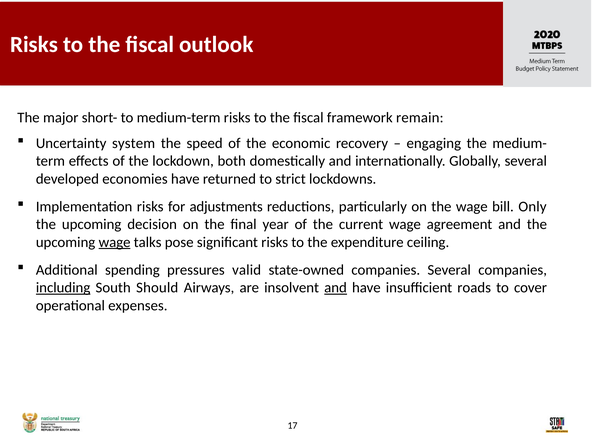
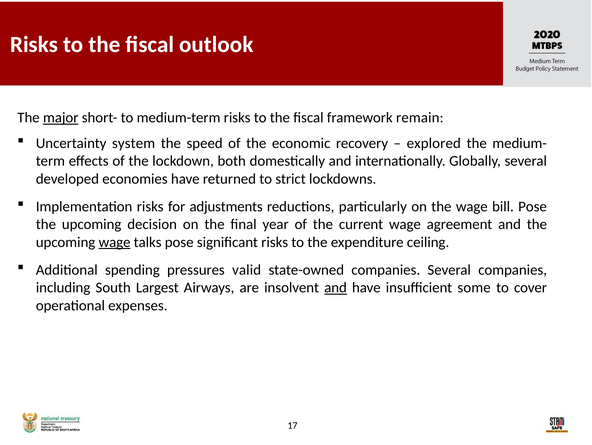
major underline: none -> present
engaging: engaging -> explored
bill Only: Only -> Pose
including underline: present -> none
Should: Should -> Largest
roads: roads -> some
